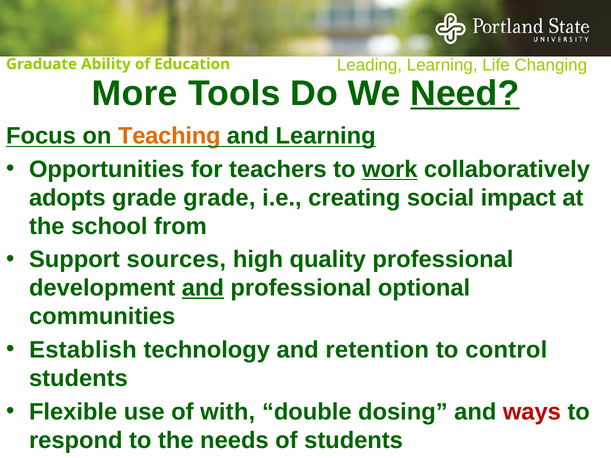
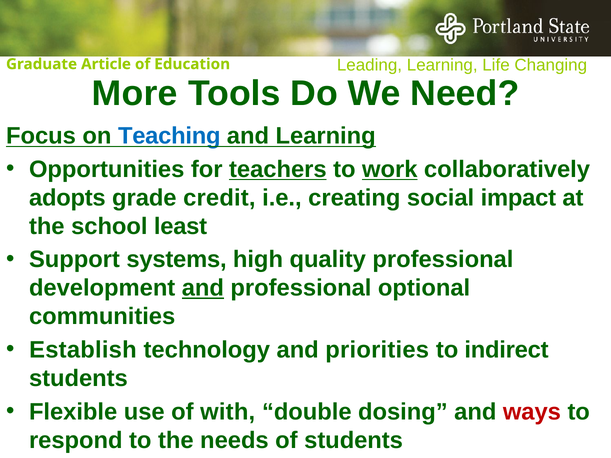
Ability: Ability -> Article
Need underline: present -> none
Teaching colour: orange -> blue
teachers underline: none -> present
grade grade: grade -> credit
from: from -> least
sources: sources -> systems
retention: retention -> priorities
control: control -> indirect
